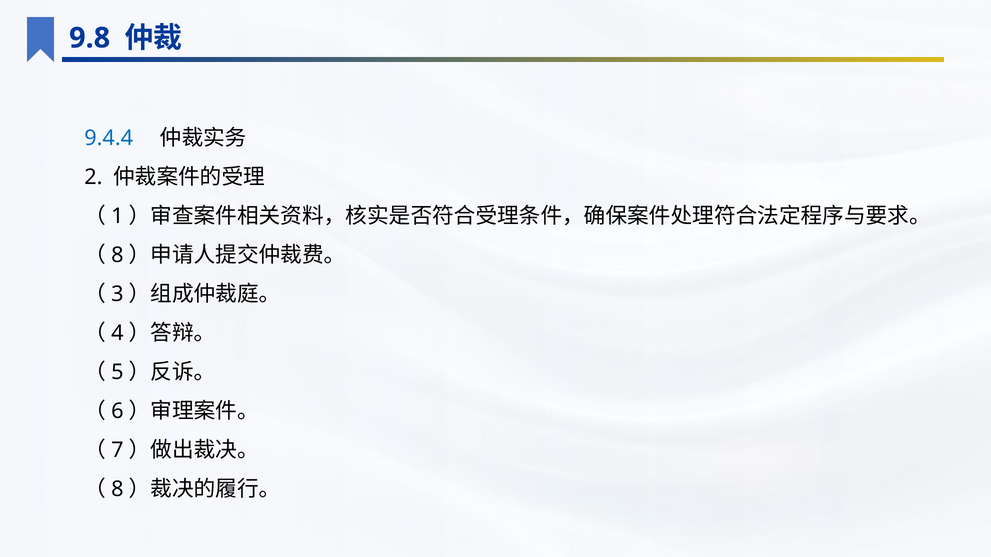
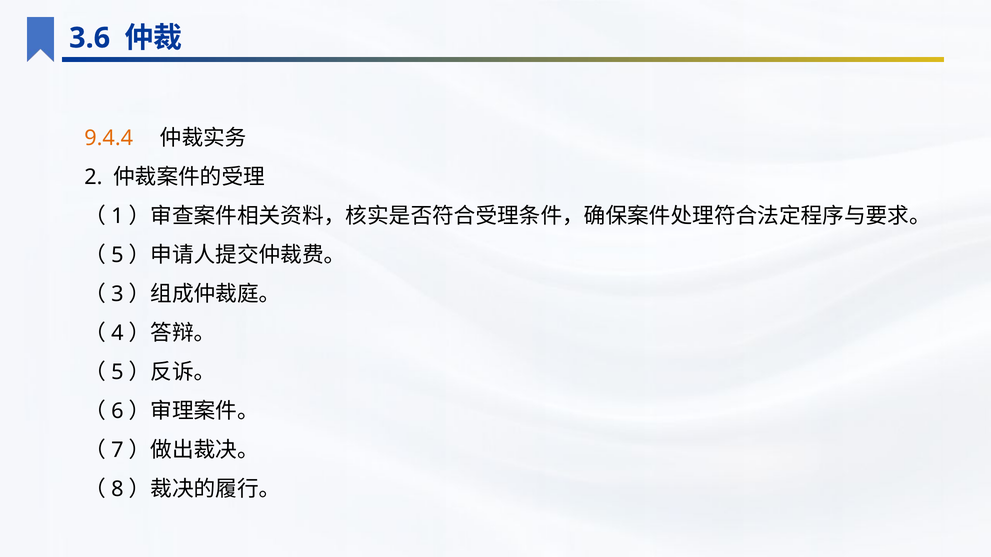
9.8: 9.8 -> 3.6
9.4.4 colour: blue -> orange
8 at (117, 255): 8 -> 5
